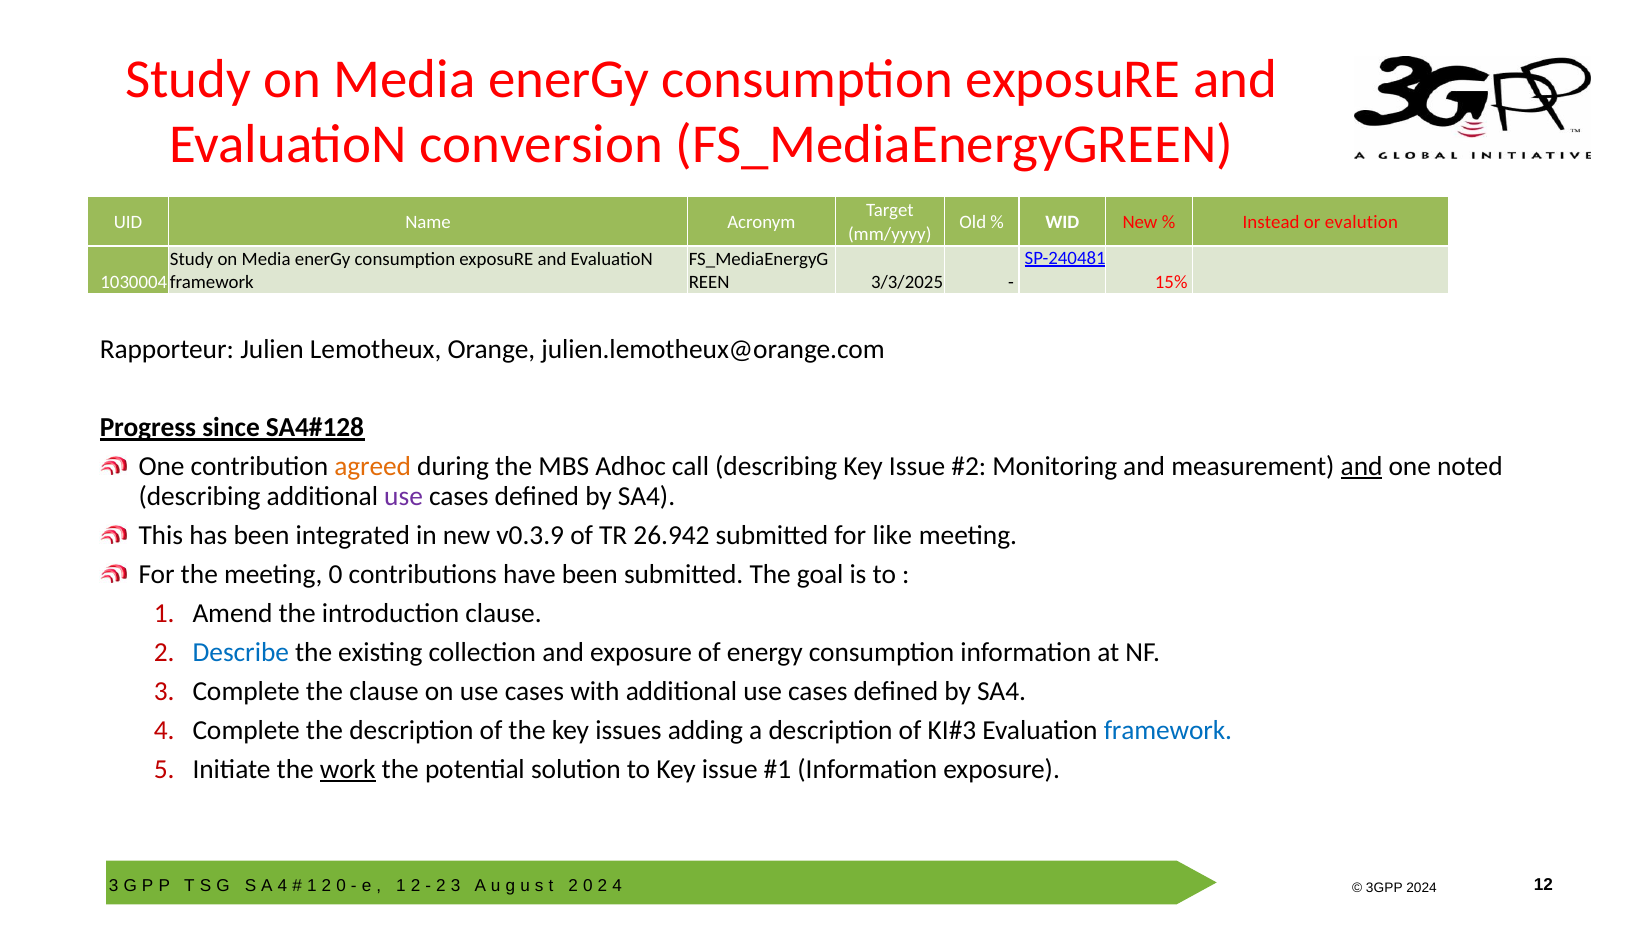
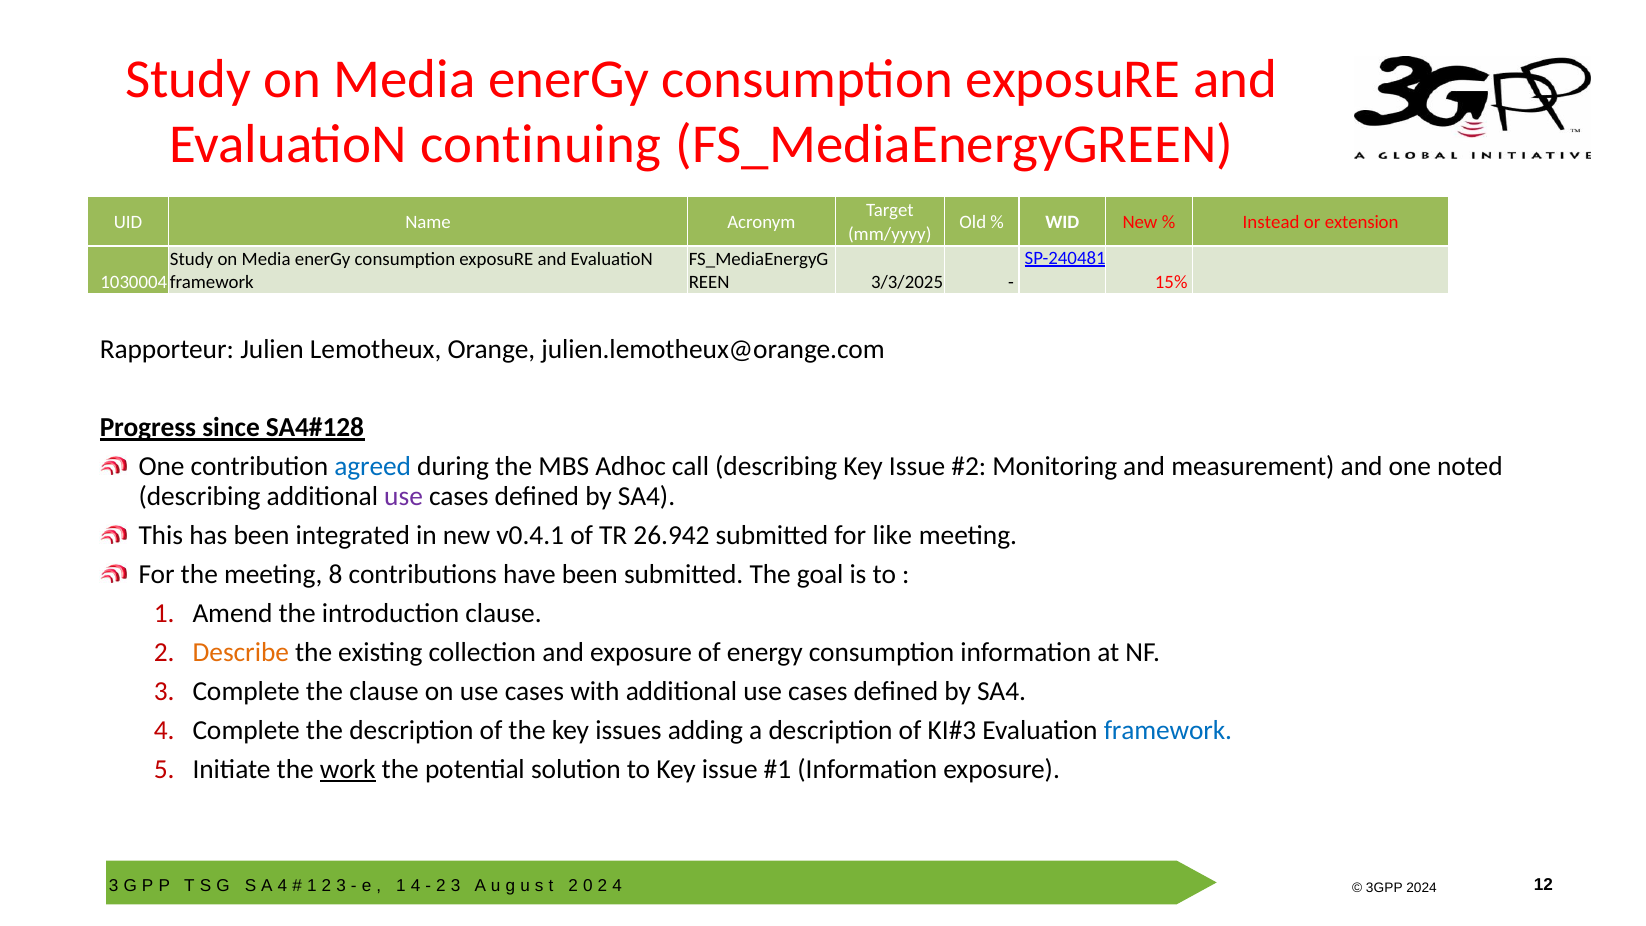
conversion: conversion -> continuing
evalution: evalution -> extension
agreed colour: orange -> blue
and at (1362, 466) underline: present -> none
v0.3.9: v0.3.9 -> v0.4.1
meeting 0: 0 -> 8
Describe colour: blue -> orange
1 2 0: 0 -> 3
2 at (416, 885): 2 -> 4
